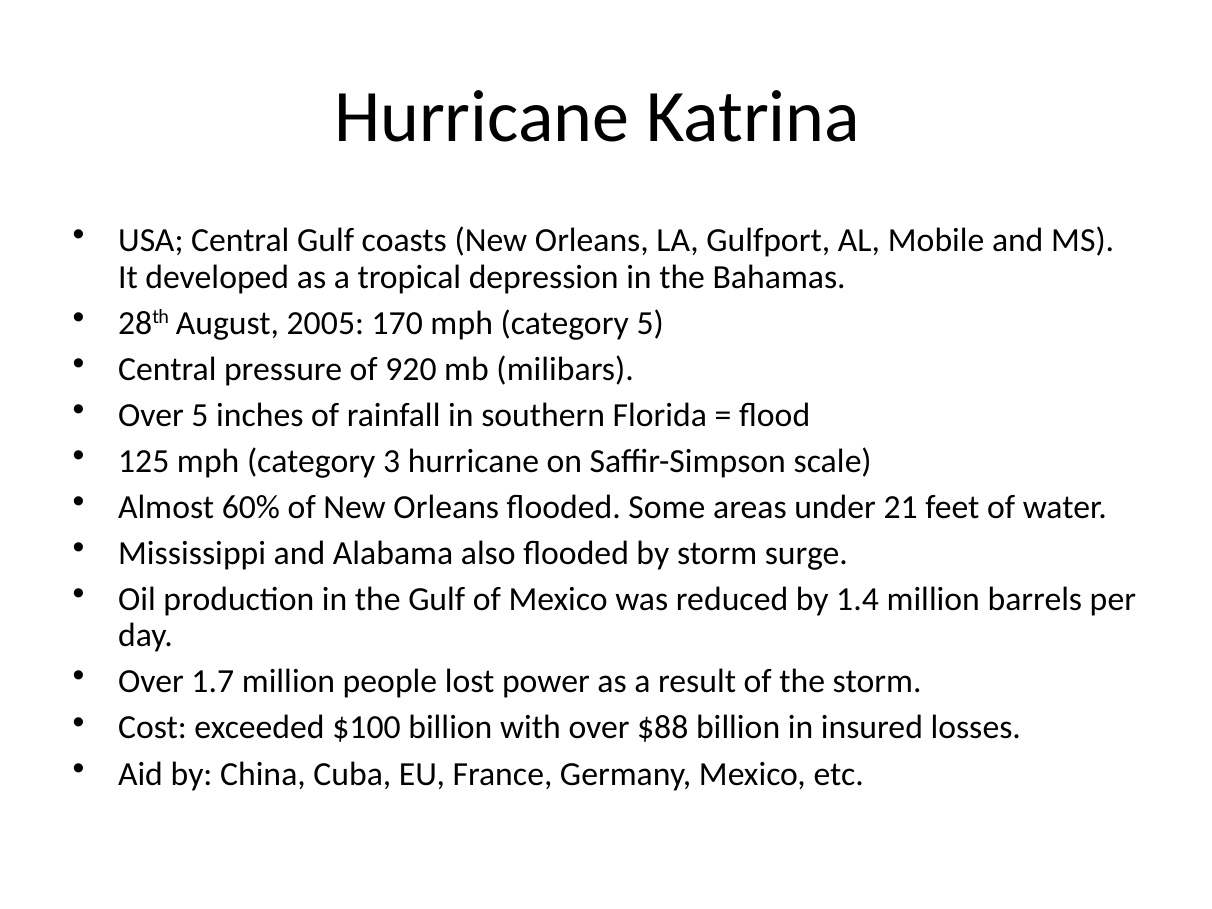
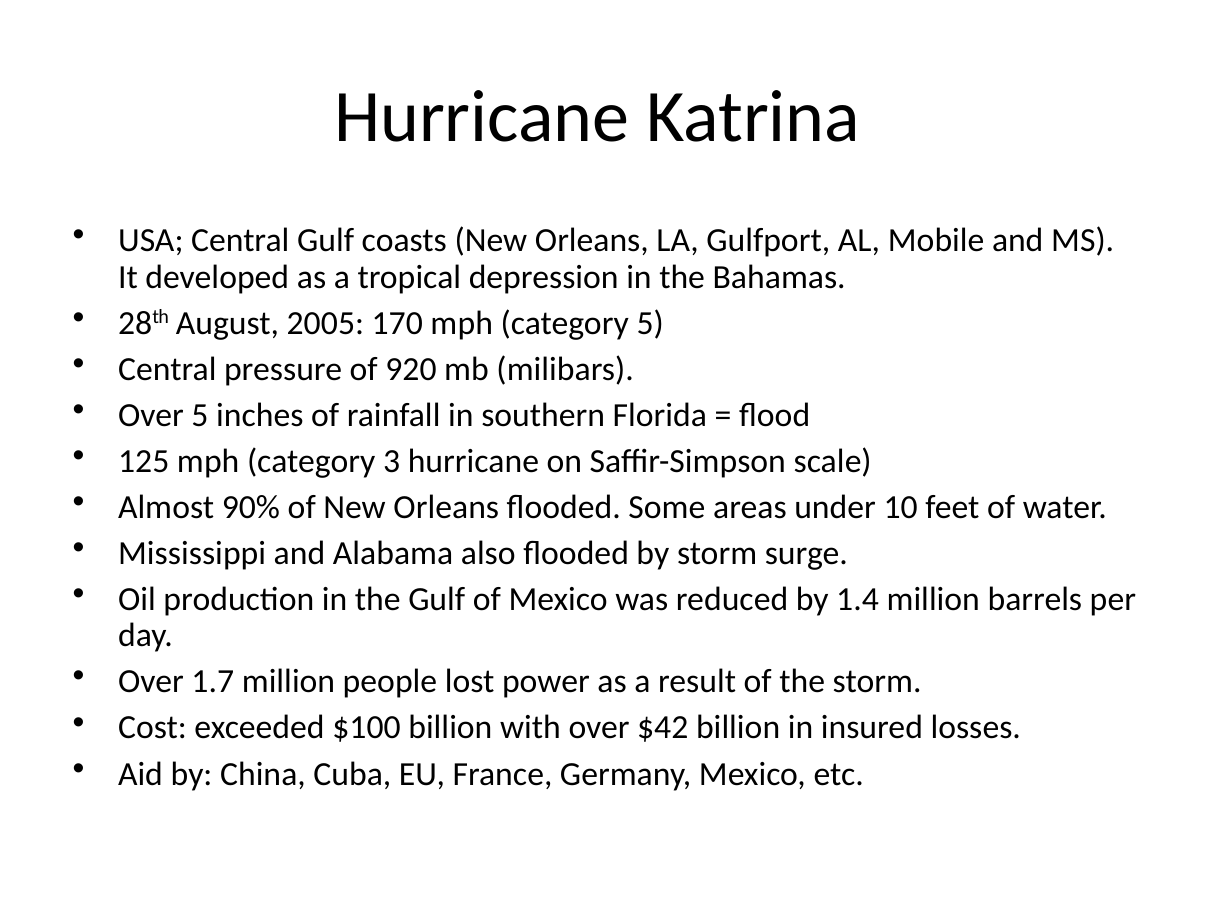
60%: 60% -> 90%
21: 21 -> 10
$88: $88 -> $42
